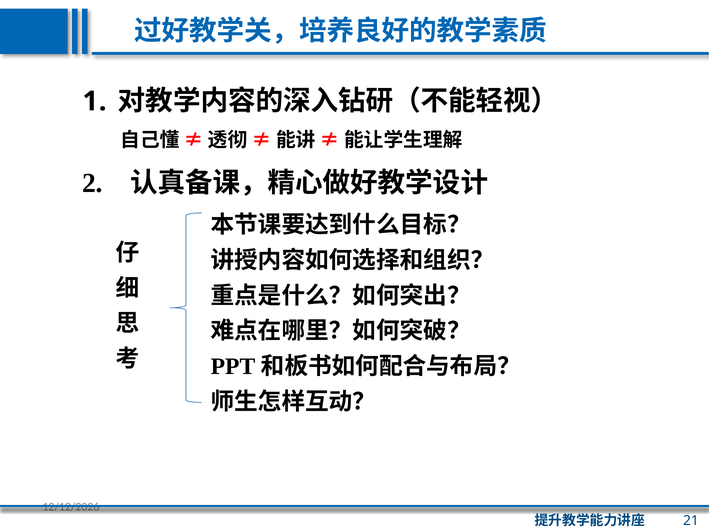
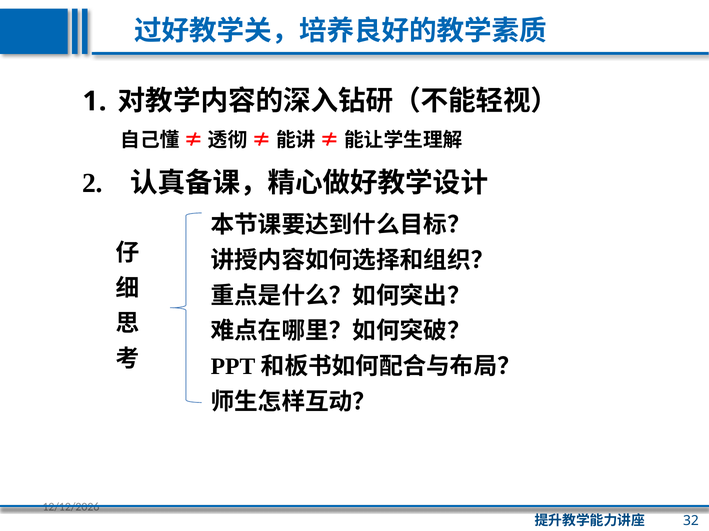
21: 21 -> 32
